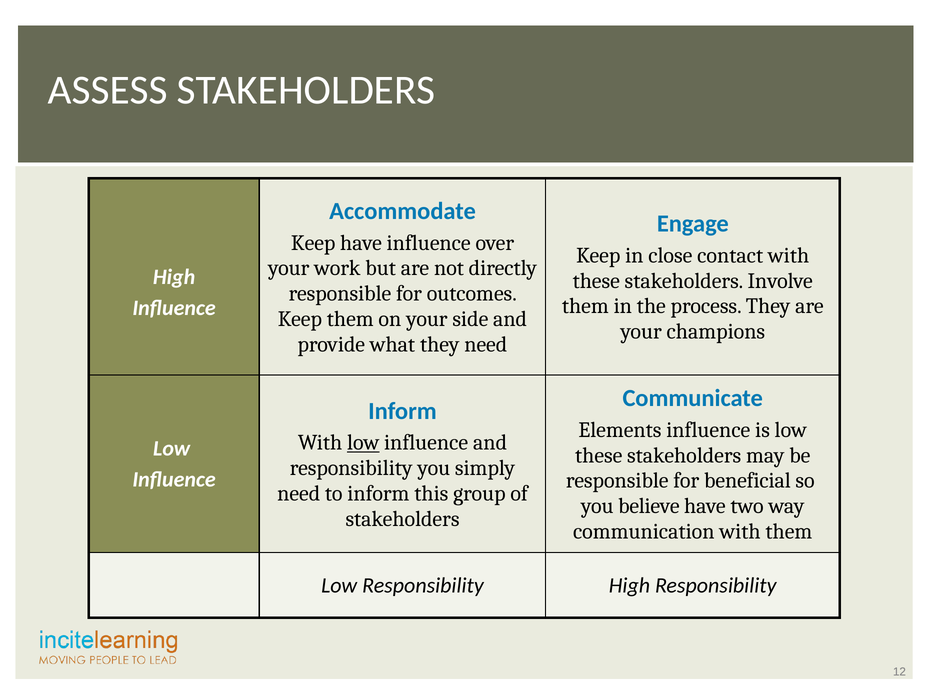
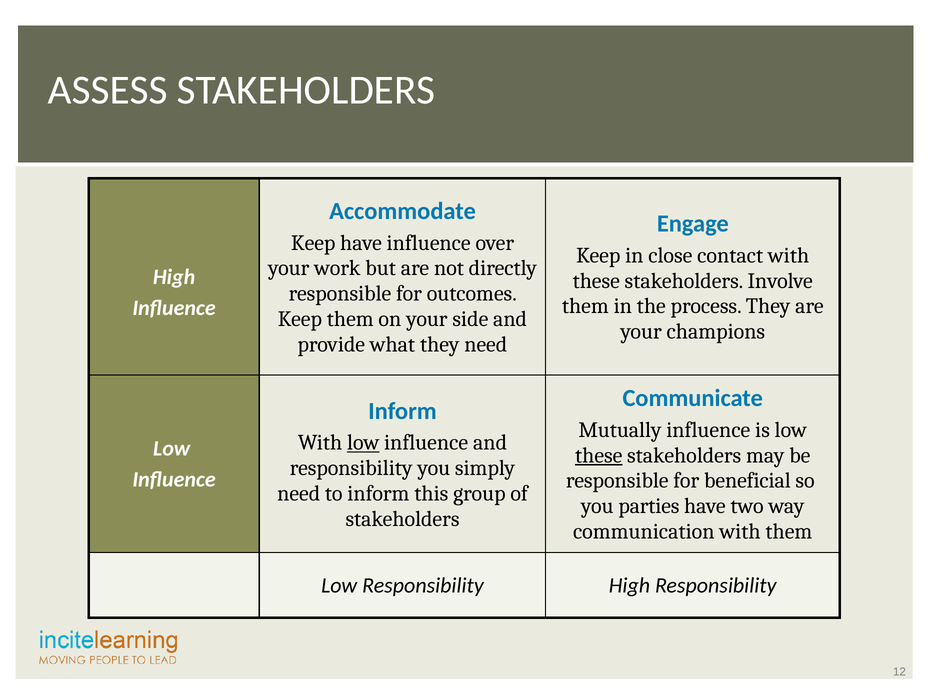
Elements: Elements -> Mutually
these at (599, 455) underline: none -> present
believe: believe -> parties
